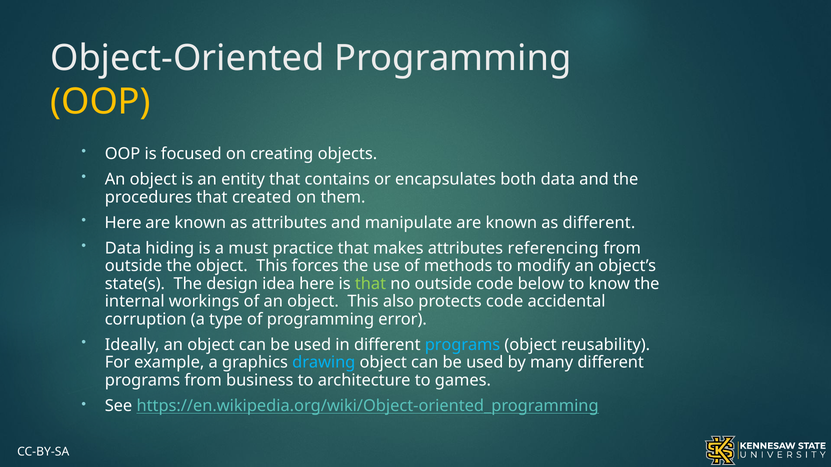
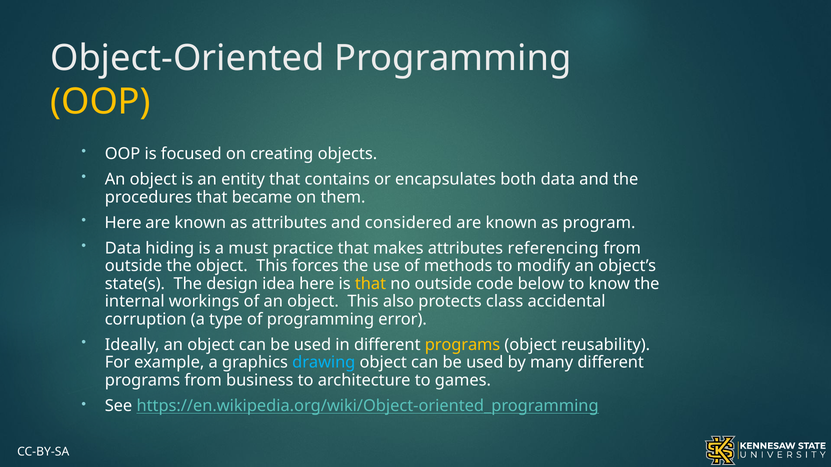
created: created -> became
manipulate: manipulate -> considered
as different: different -> program
that at (370, 284) colour: light green -> yellow
protects code: code -> class
programs at (463, 345) colour: light blue -> yellow
